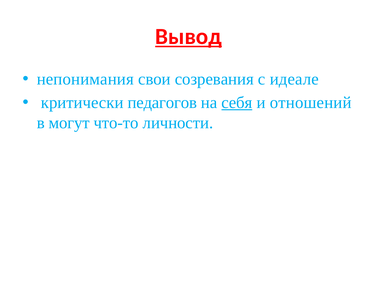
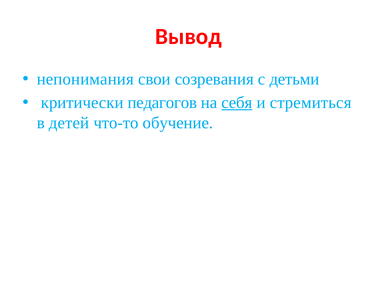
Вывод underline: present -> none
идеале: идеале -> детьми
отношений: отношений -> стремиться
могут: могут -> детей
личности: личности -> обучение
